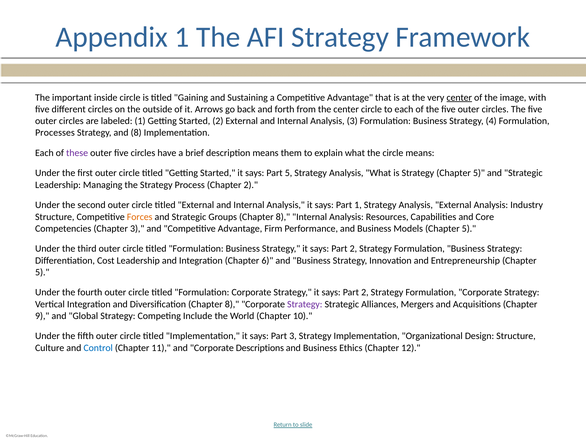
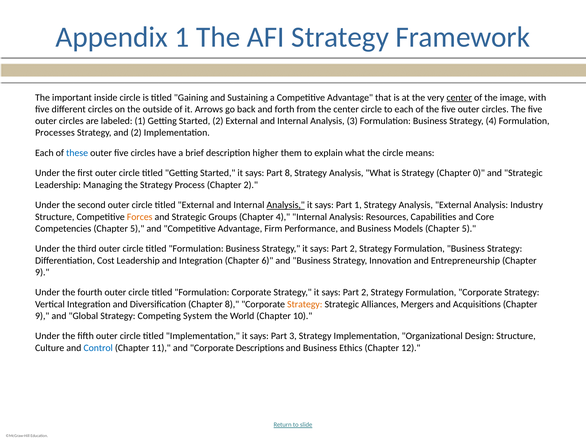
and 8: 8 -> 2
these colour: purple -> blue
description means: means -> higher
Part 5: 5 -> 8
Strategy Chapter 5: 5 -> 0
Analysis at (286, 205) underline: none -> present
Groups Chapter 8: 8 -> 4
Competencies Chapter 3: 3 -> 5
5 at (42, 272): 5 -> 9
Strategy at (305, 304) colour: purple -> orange
Include: Include -> System
